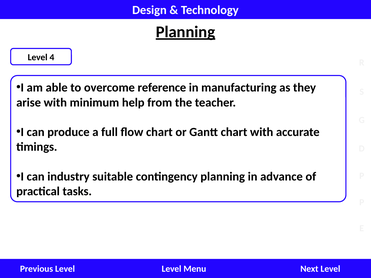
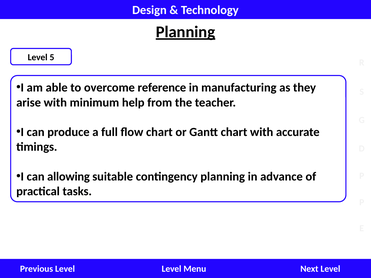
4: 4 -> 5
industry: industry -> allowing
